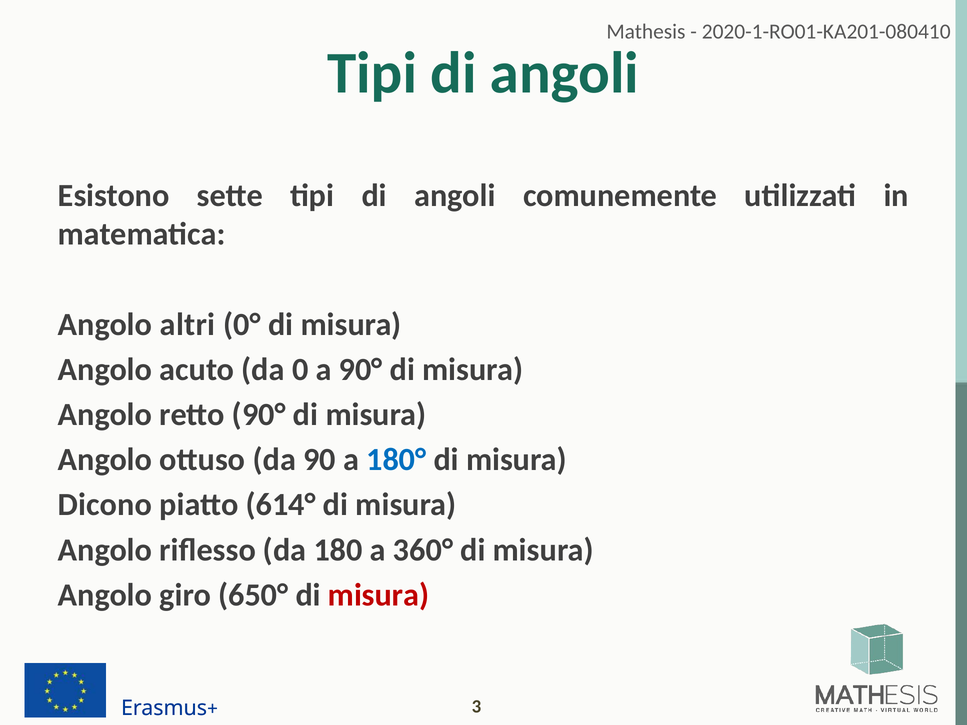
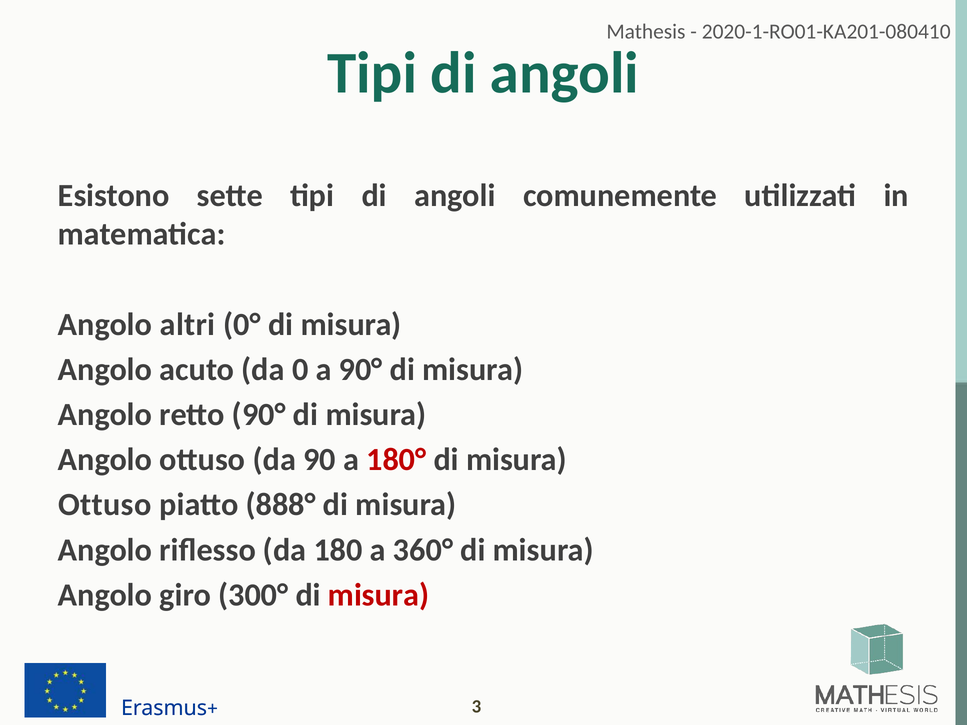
180° colour: blue -> red
Dicono at (105, 505): Dicono -> Ottuso
614°: 614° -> 888°
650°: 650° -> 300°
